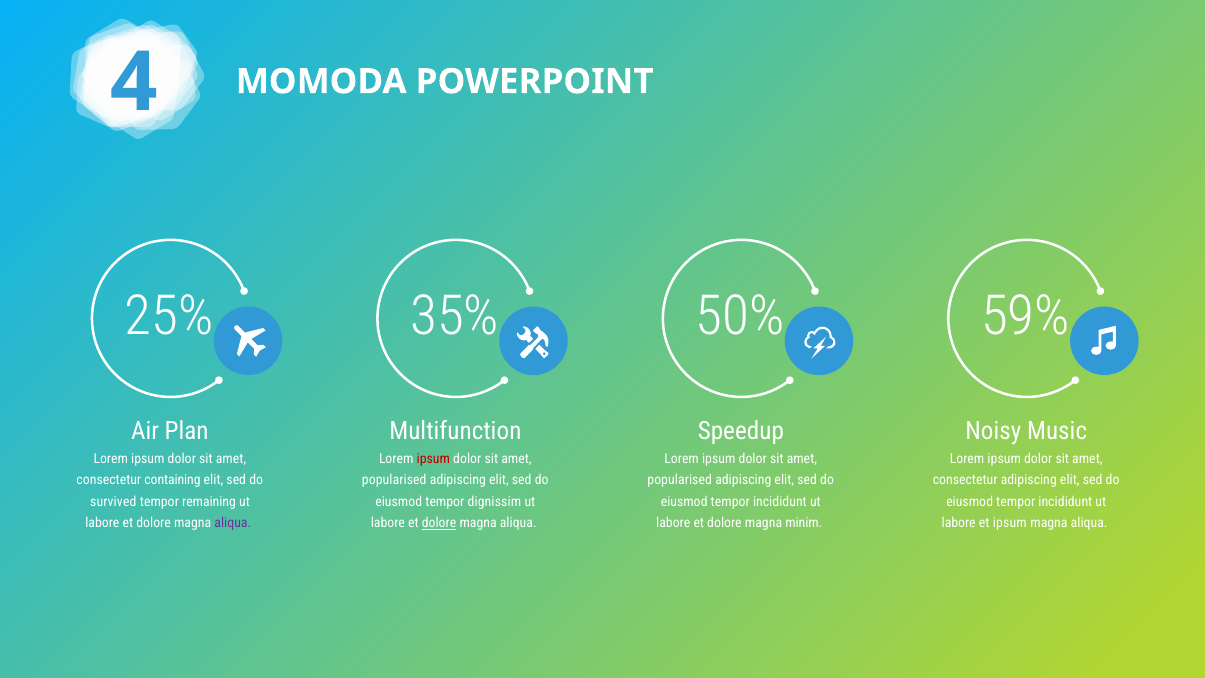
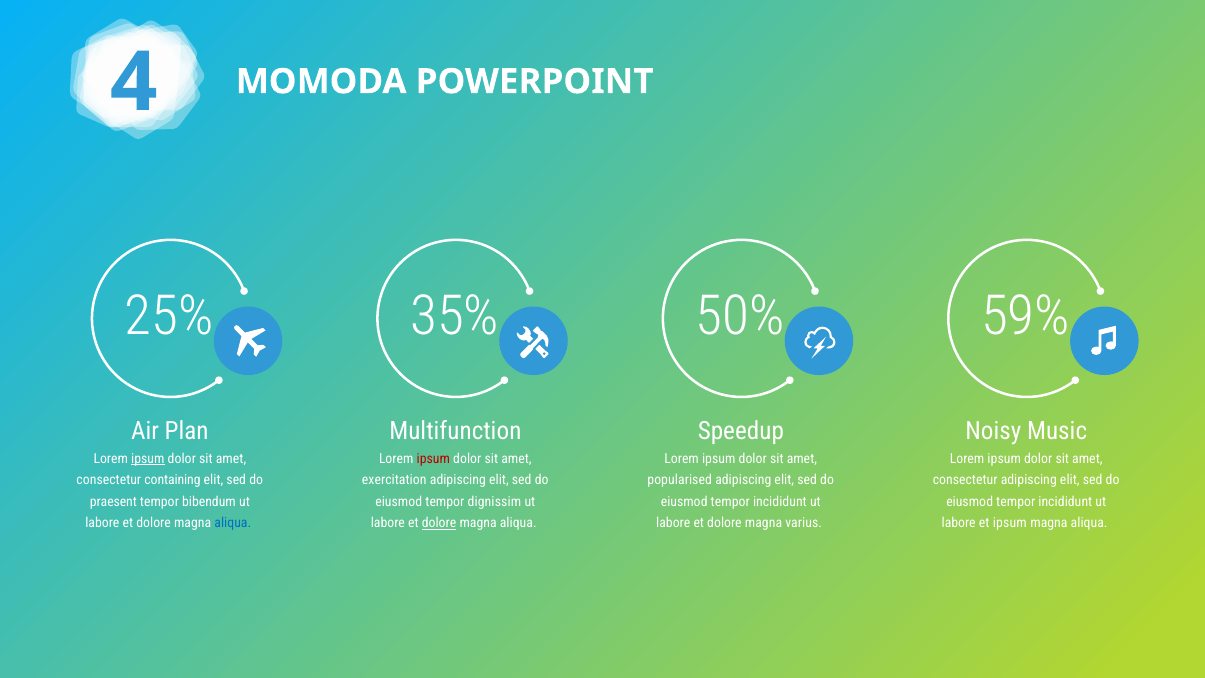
ipsum at (148, 458) underline: none -> present
popularised at (394, 480): popularised -> exercitation
survived: survived -> praesent
remaining: remaining -> bibendum
aliqua at (233, 523) colour: purple -> blue
minim: minim -> varius
